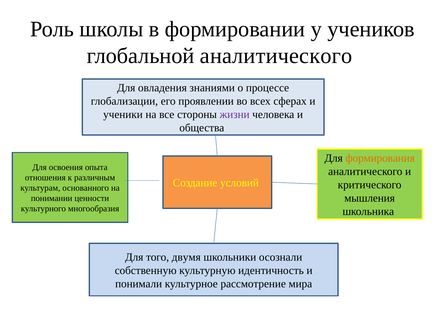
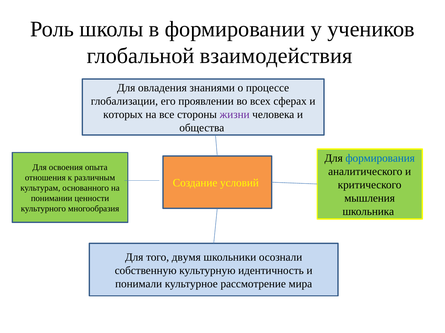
глобальной аналитического: аналитического -> взаимодействия
ученики: ученики -> которых
формирования colour: orange -> blue
